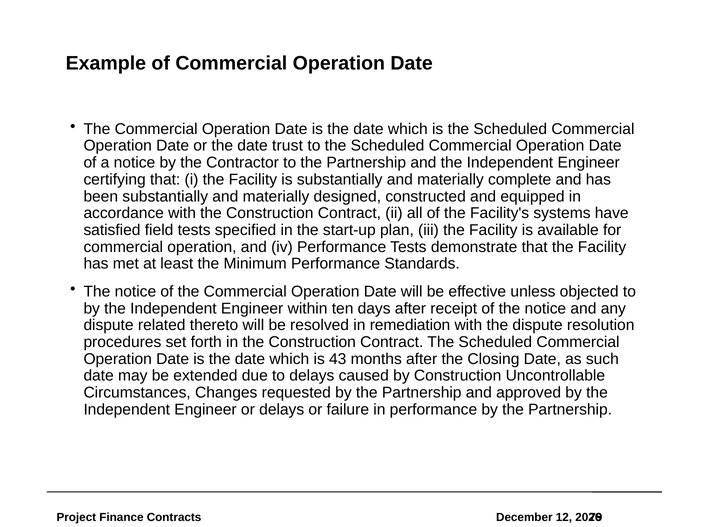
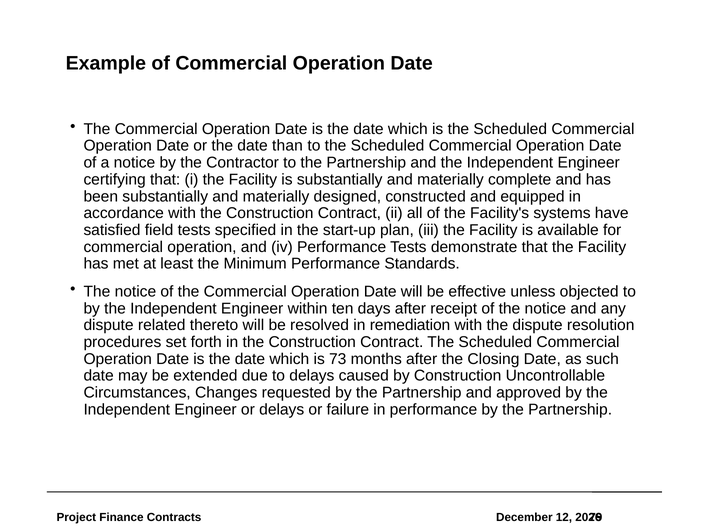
trust: trust -> than
43: 43 -> 73
